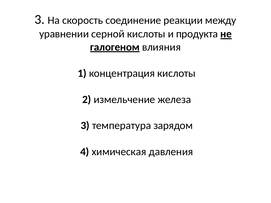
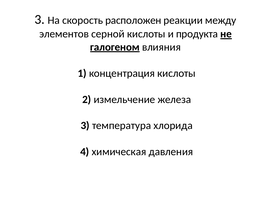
соединение: соединение -> расположен
уравнении: уравнении -> элементов
зарядом: зарядом -> хлорида
